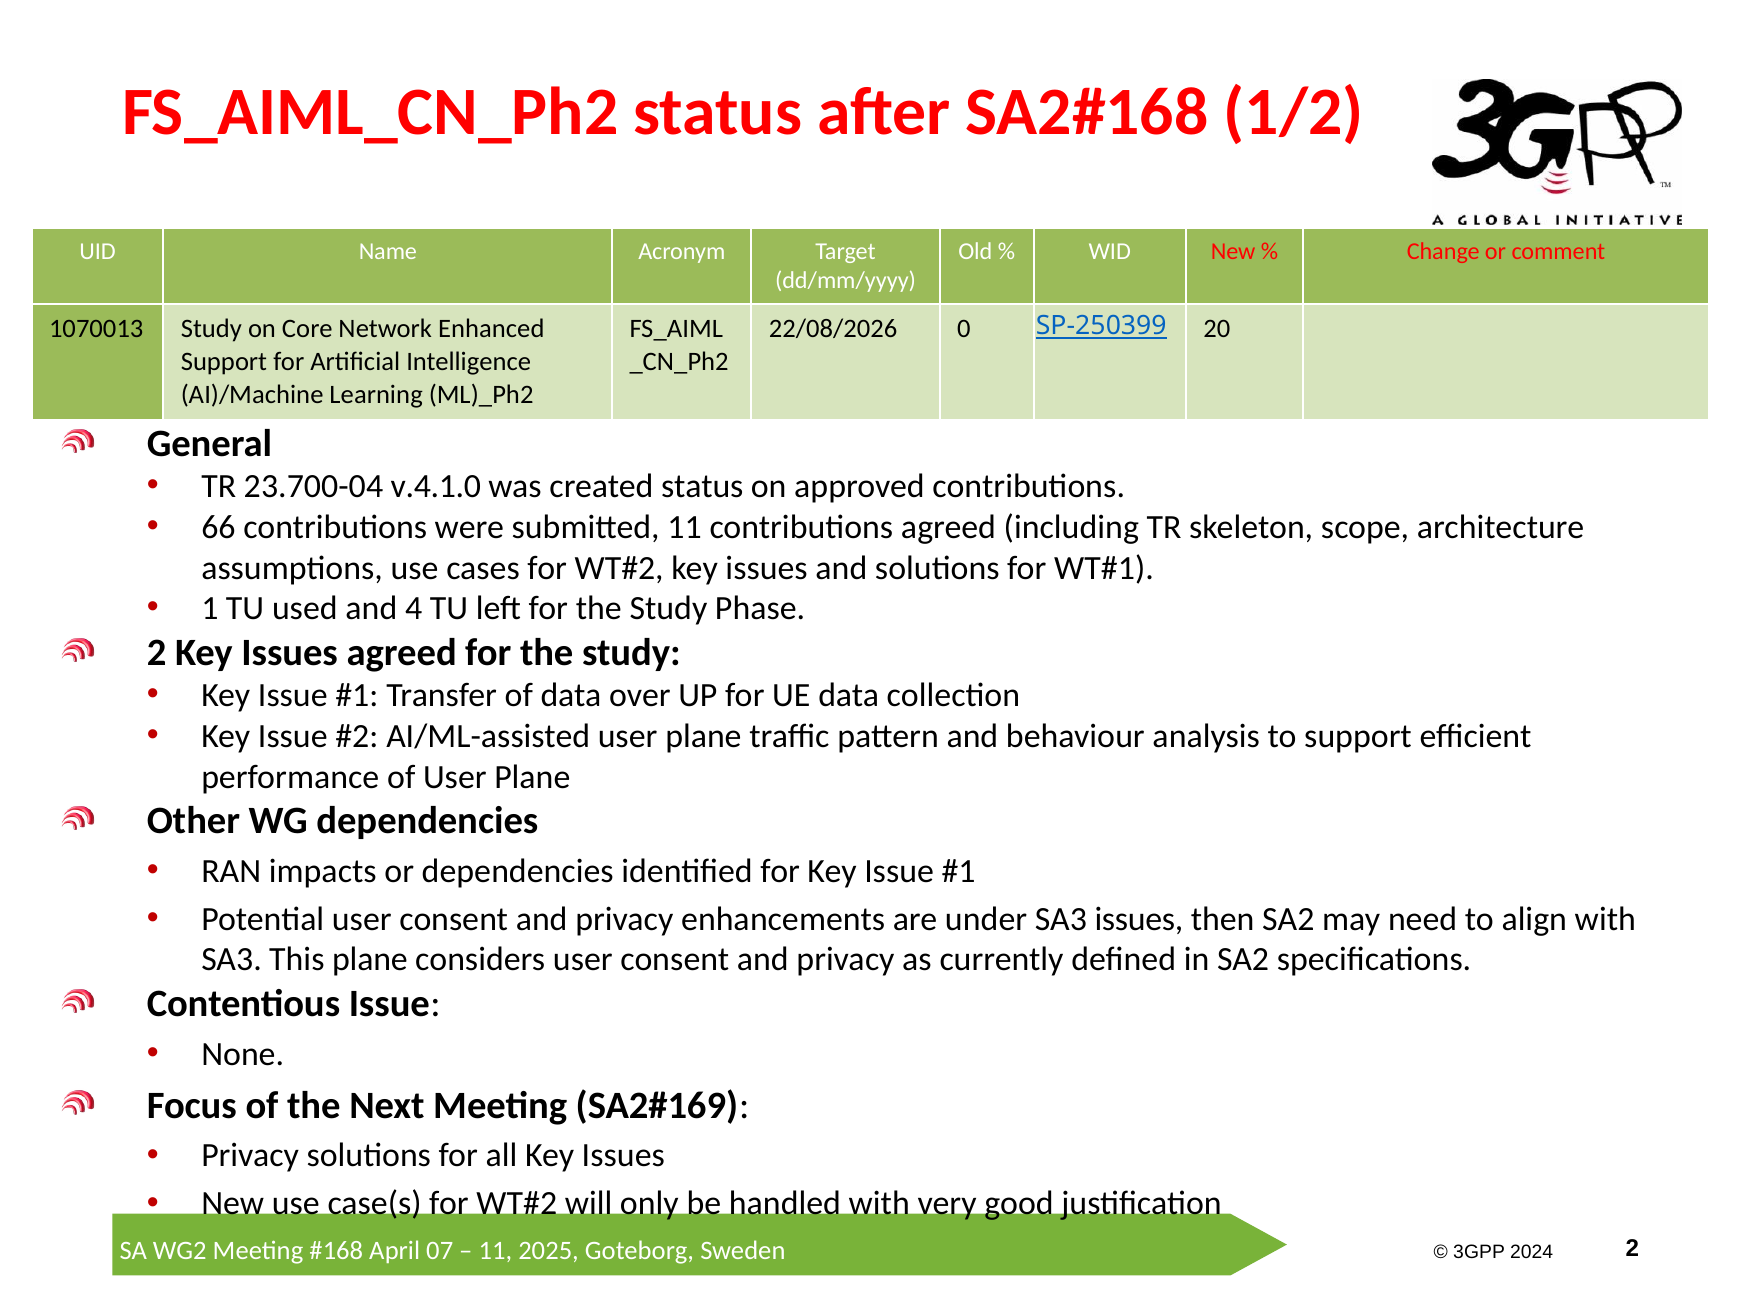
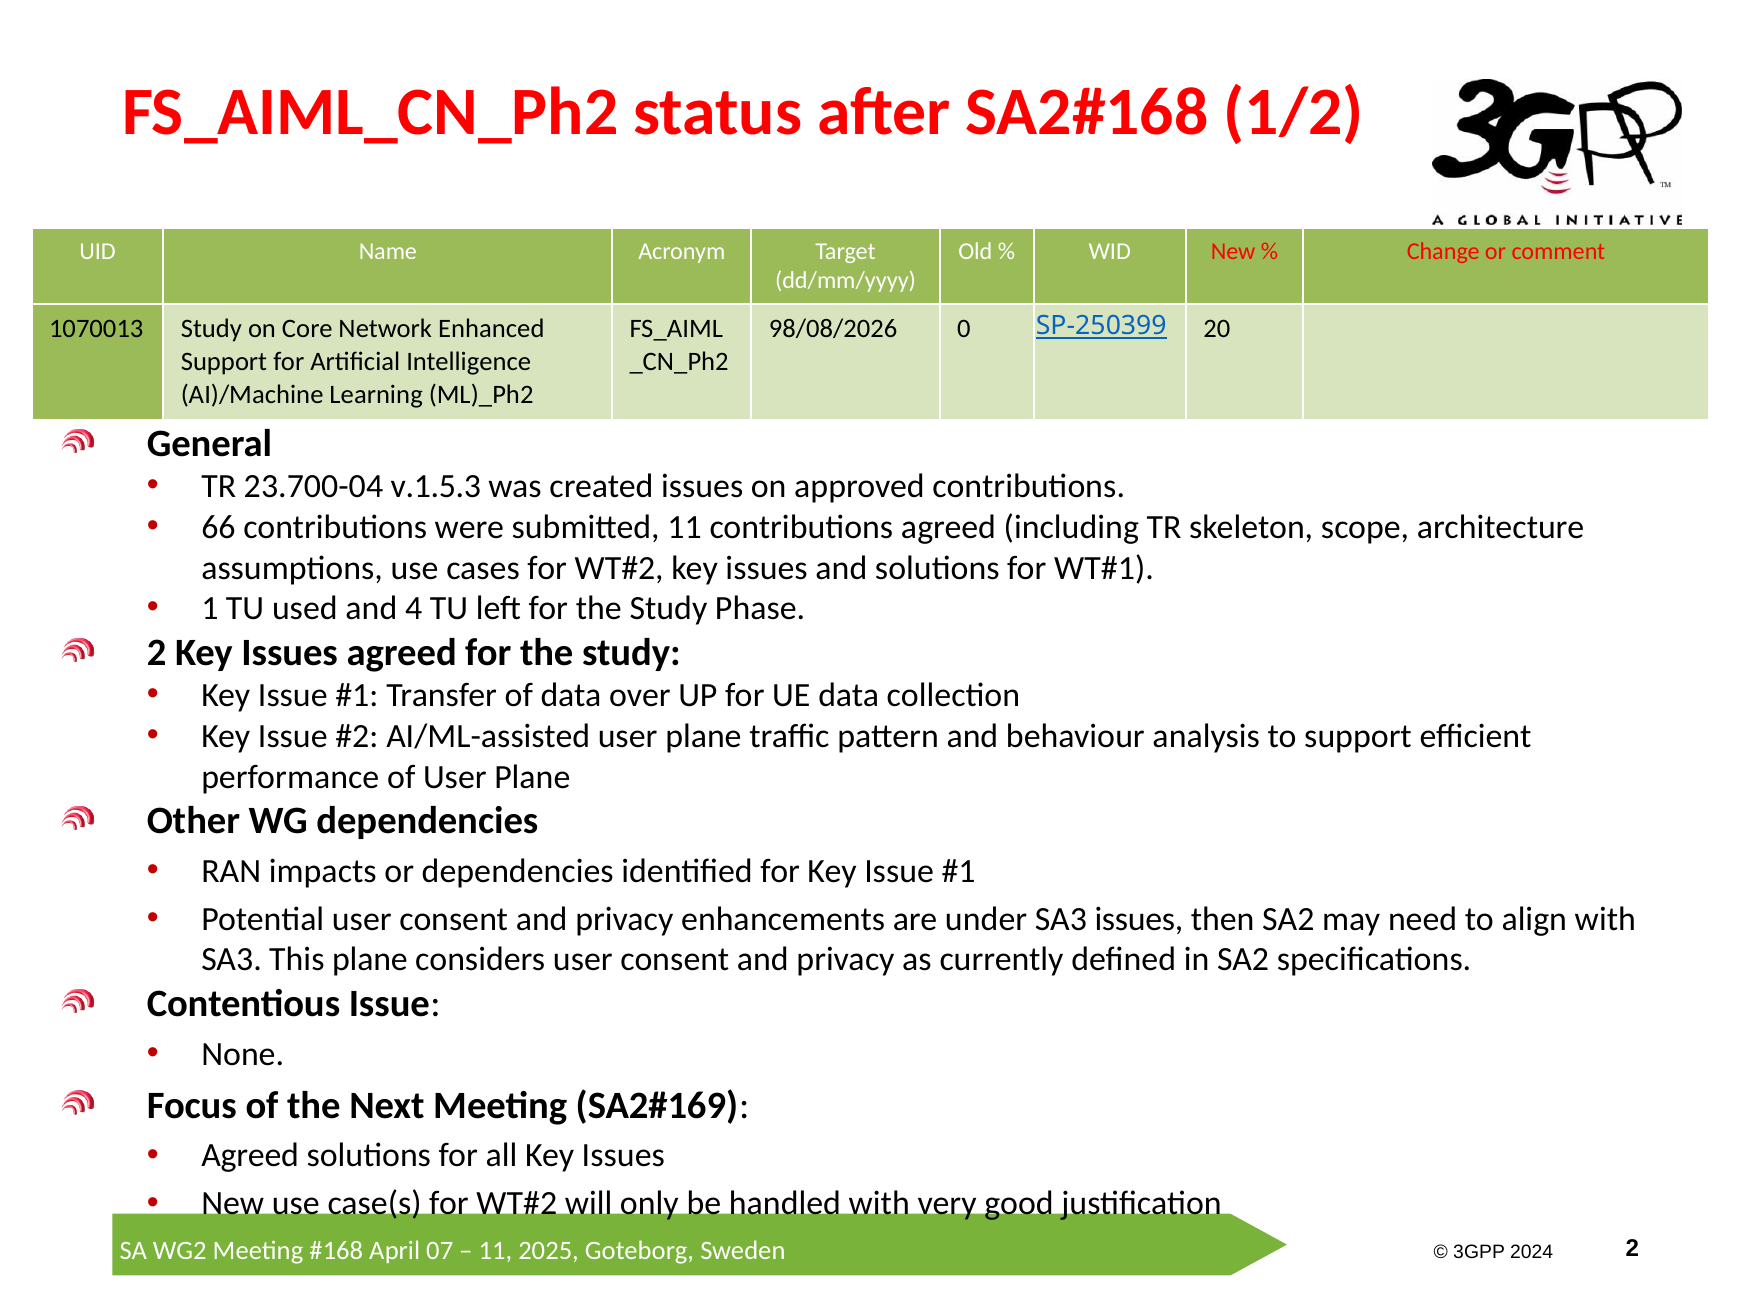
22/08/2026: 22/08/2026 -> 98/08/2026
v.4.1.0: v.4.1.0 -> v.1.5.3
created status: status -> issues
Privacy at (250, 1156): Privacy -> Agreed
